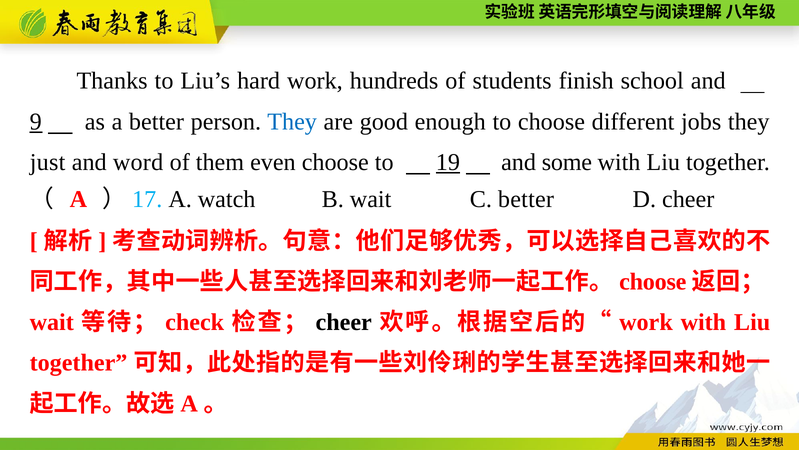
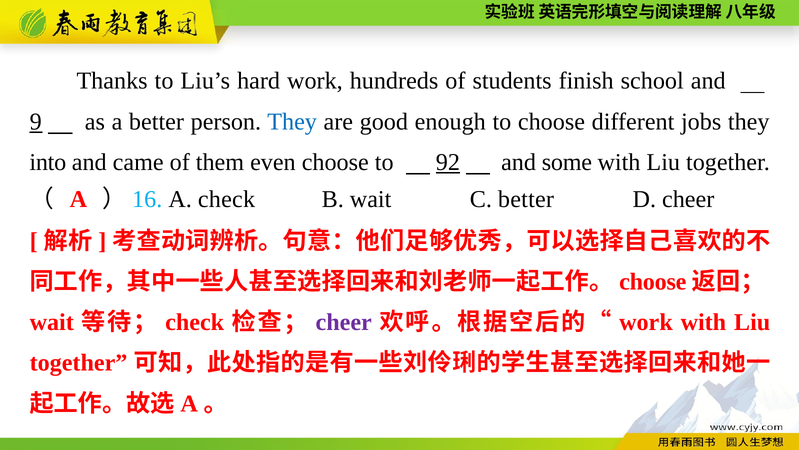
just: just -> into
word: word -> came
19: 19 -> 92
17: 17 -> 16
A watch: watch -> check
cheer at (344, 322) colour: black -> purple
